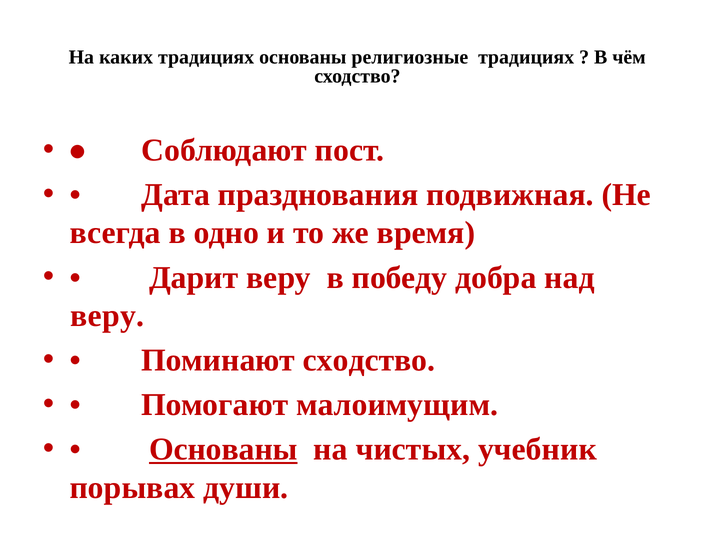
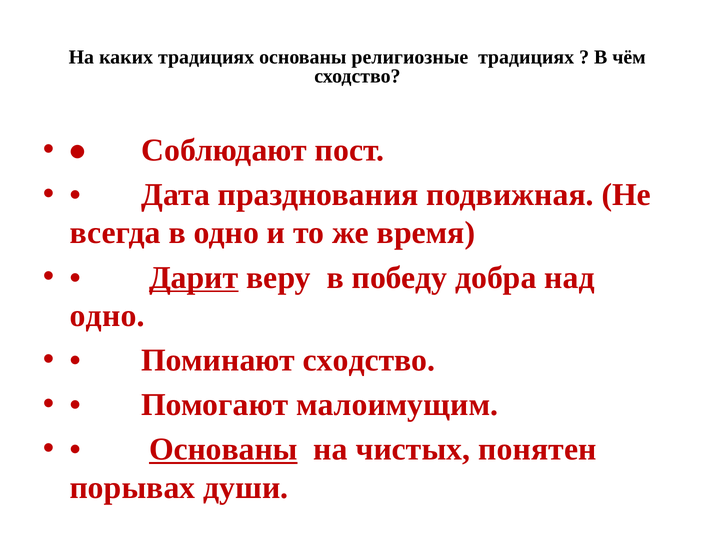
Дарит underline: none -> present
веру at (107, 315): веру -> одно
учебник: учебник -> понятен
